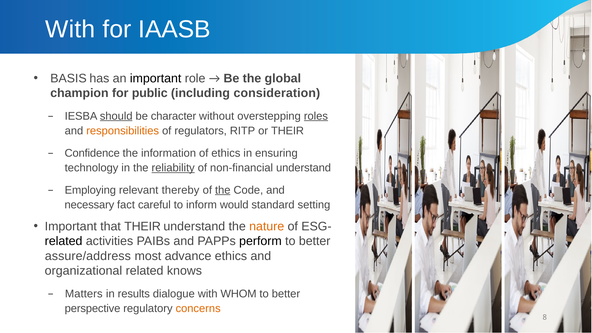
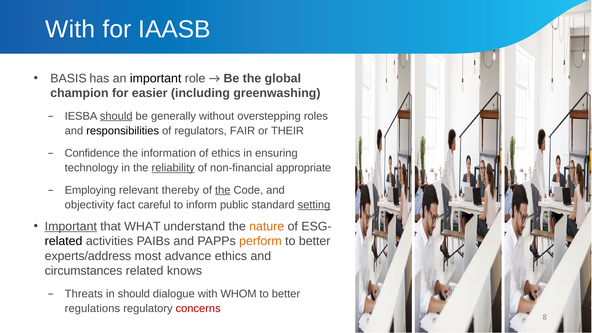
public: public -> easier
consideration: consideration -> greenwashing
character: character -> generally
roles underline: present -> none
responsibilities colour: orange -> black
RITP: RITP -> FAIR
non-financial understand: understand -> appropriate
necessary: necessary -> objectivity
would: would -> public
setting underline: none -> present
Important at (71, 226) underline: none -> present
that THEIR: THEIR -> WHAT
perform colour: black -> orange
assure/address: assure/address -> experts/address
organizational: organizational -> circumstances
Matters: Matters -> Threats
in results: results -> should
perspective: perspective -> regulations
concerns colour: orange -> red
